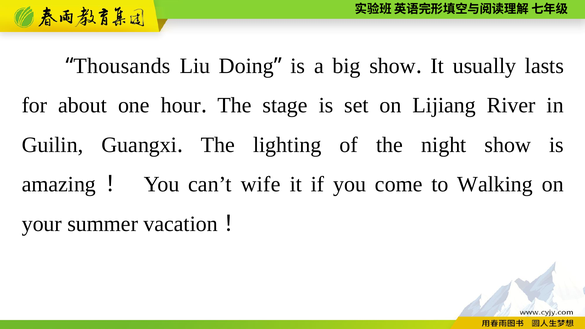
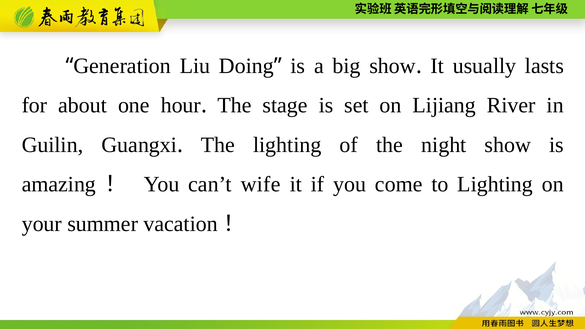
Thousands: Thousands -> Generation
to Walking: Walking -> Lighting
